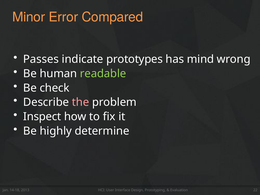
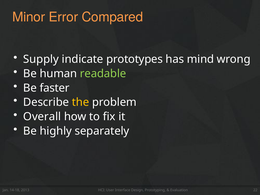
Passes: Passes -> Supply
check: check -> faster
the colour: pink -> yellow
Inspect: Inspect -> Overall
determine: determine -> separately
